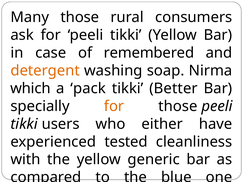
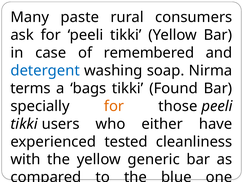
Many those: those -> paste
detergent colour: orange -> blue
which: which -> terms
pack: pack -> bags
Better: Better -> Found
